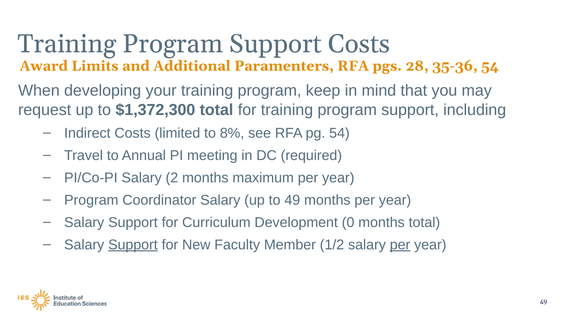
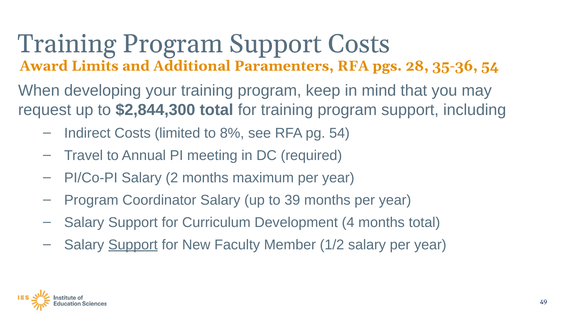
$1,372,300: $1,372,300 -> $2,844,300
to 49: 49 -> 39
0: 0 -> 4
per at (400, 245) underline: present -> none
